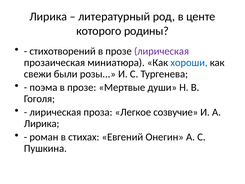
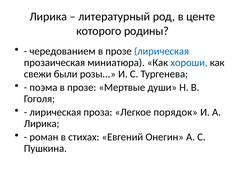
стихотворений: стихотворений -> чередованием
лирическая at (162, 51) colour: purple -> blue
созвучие: созвучие -> порядок
